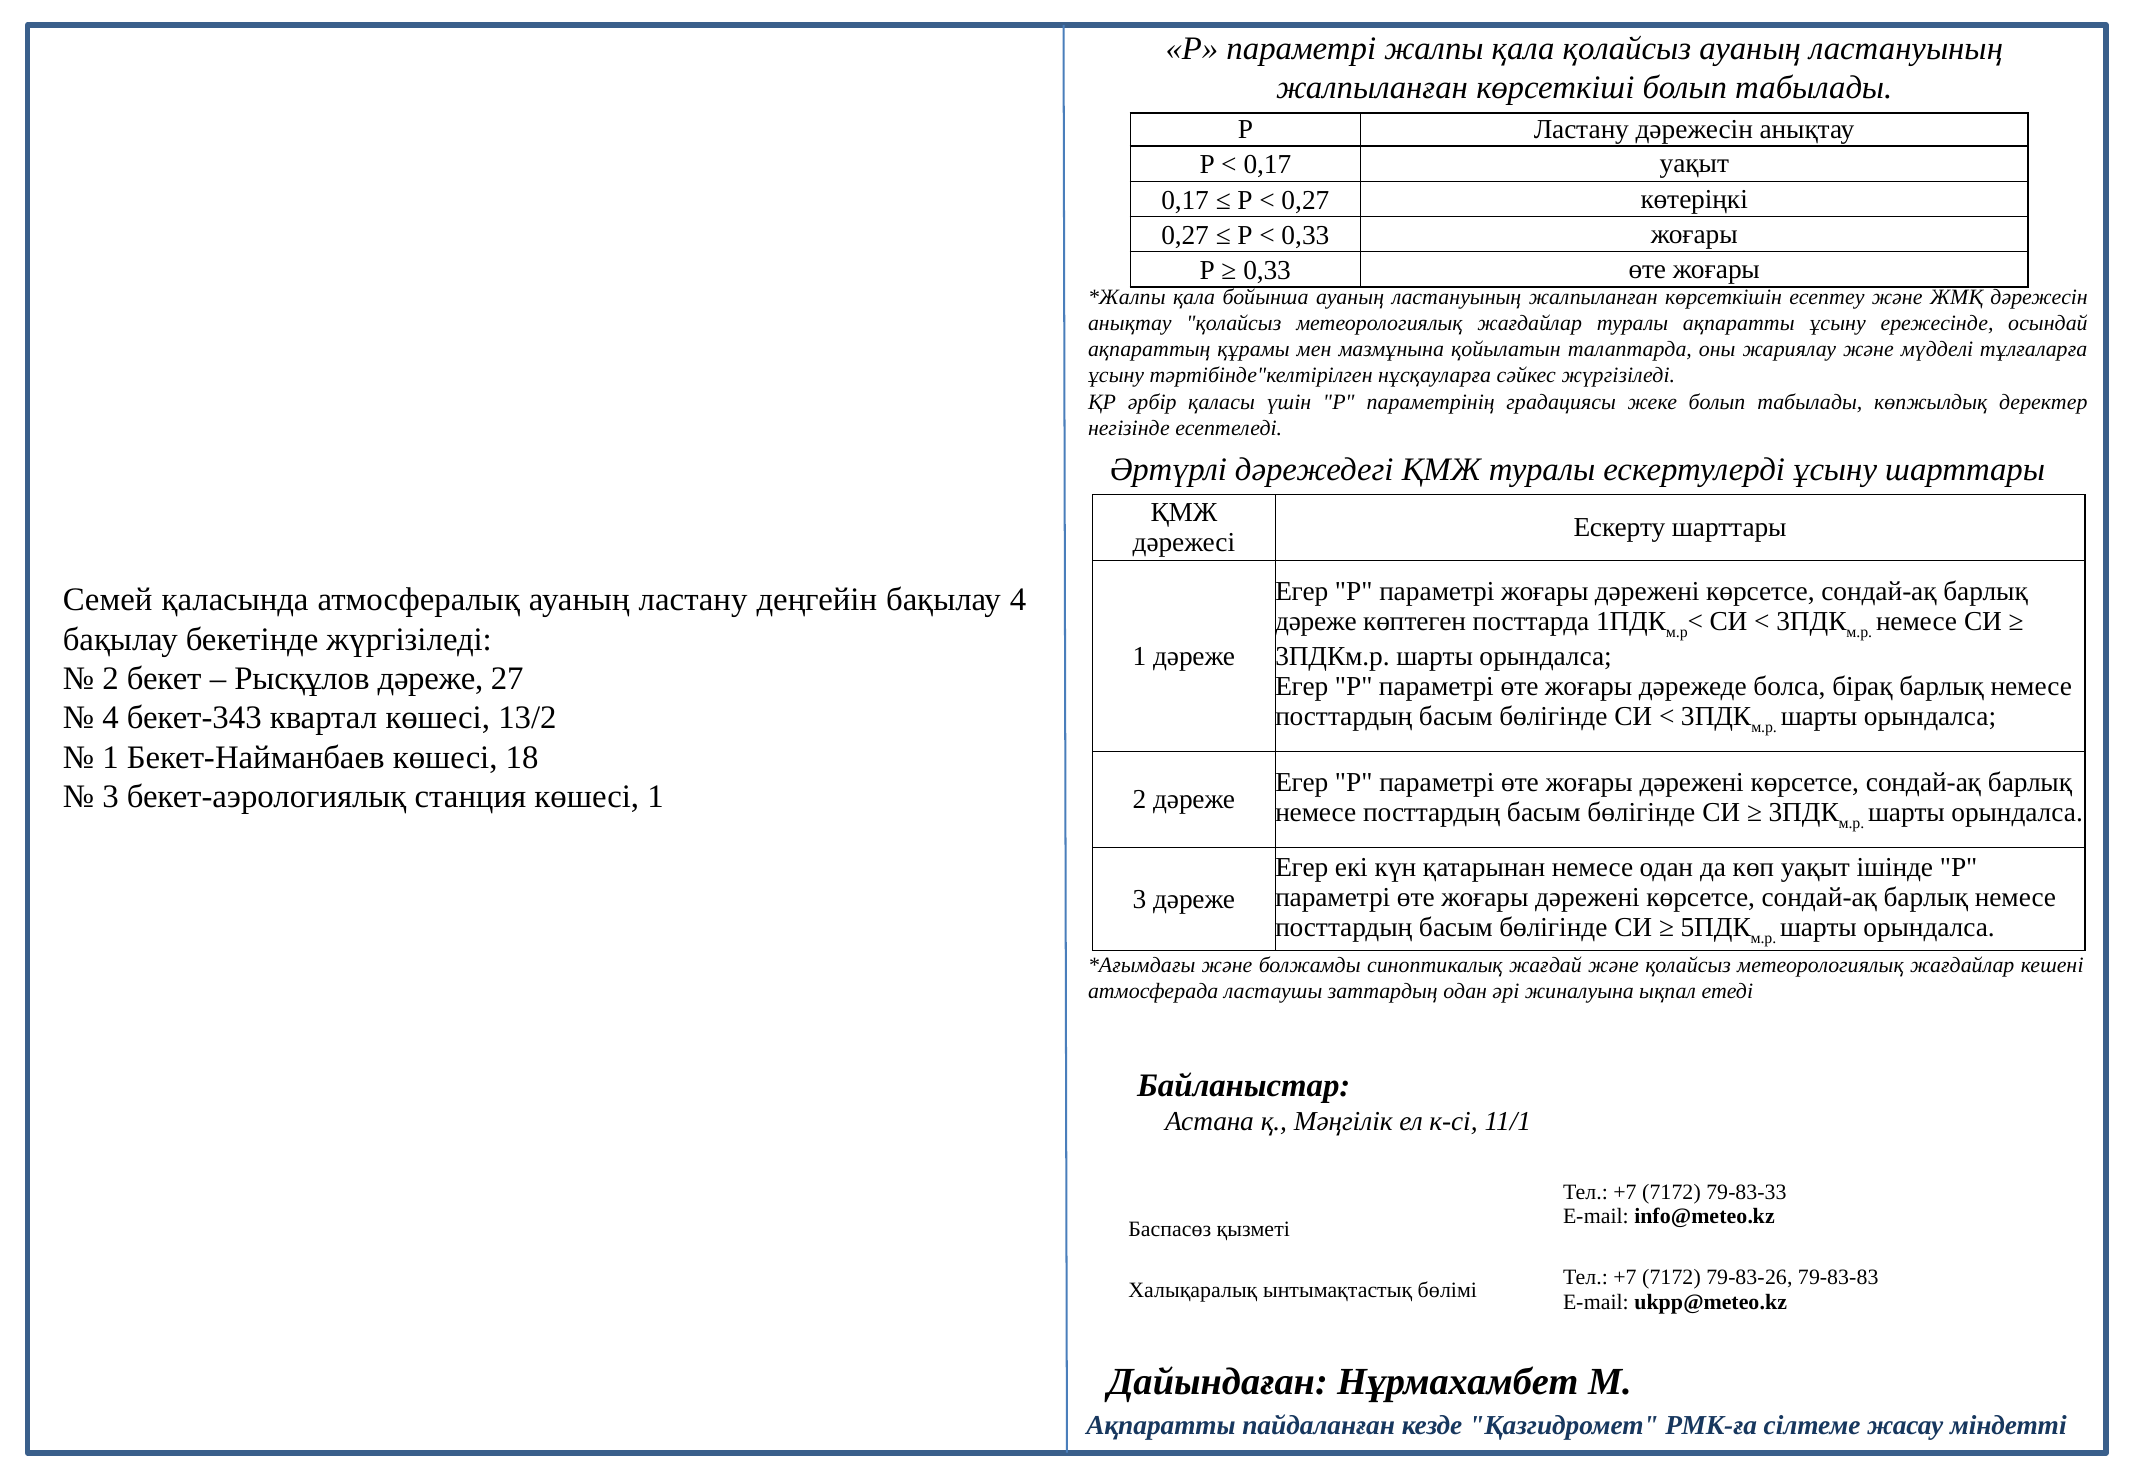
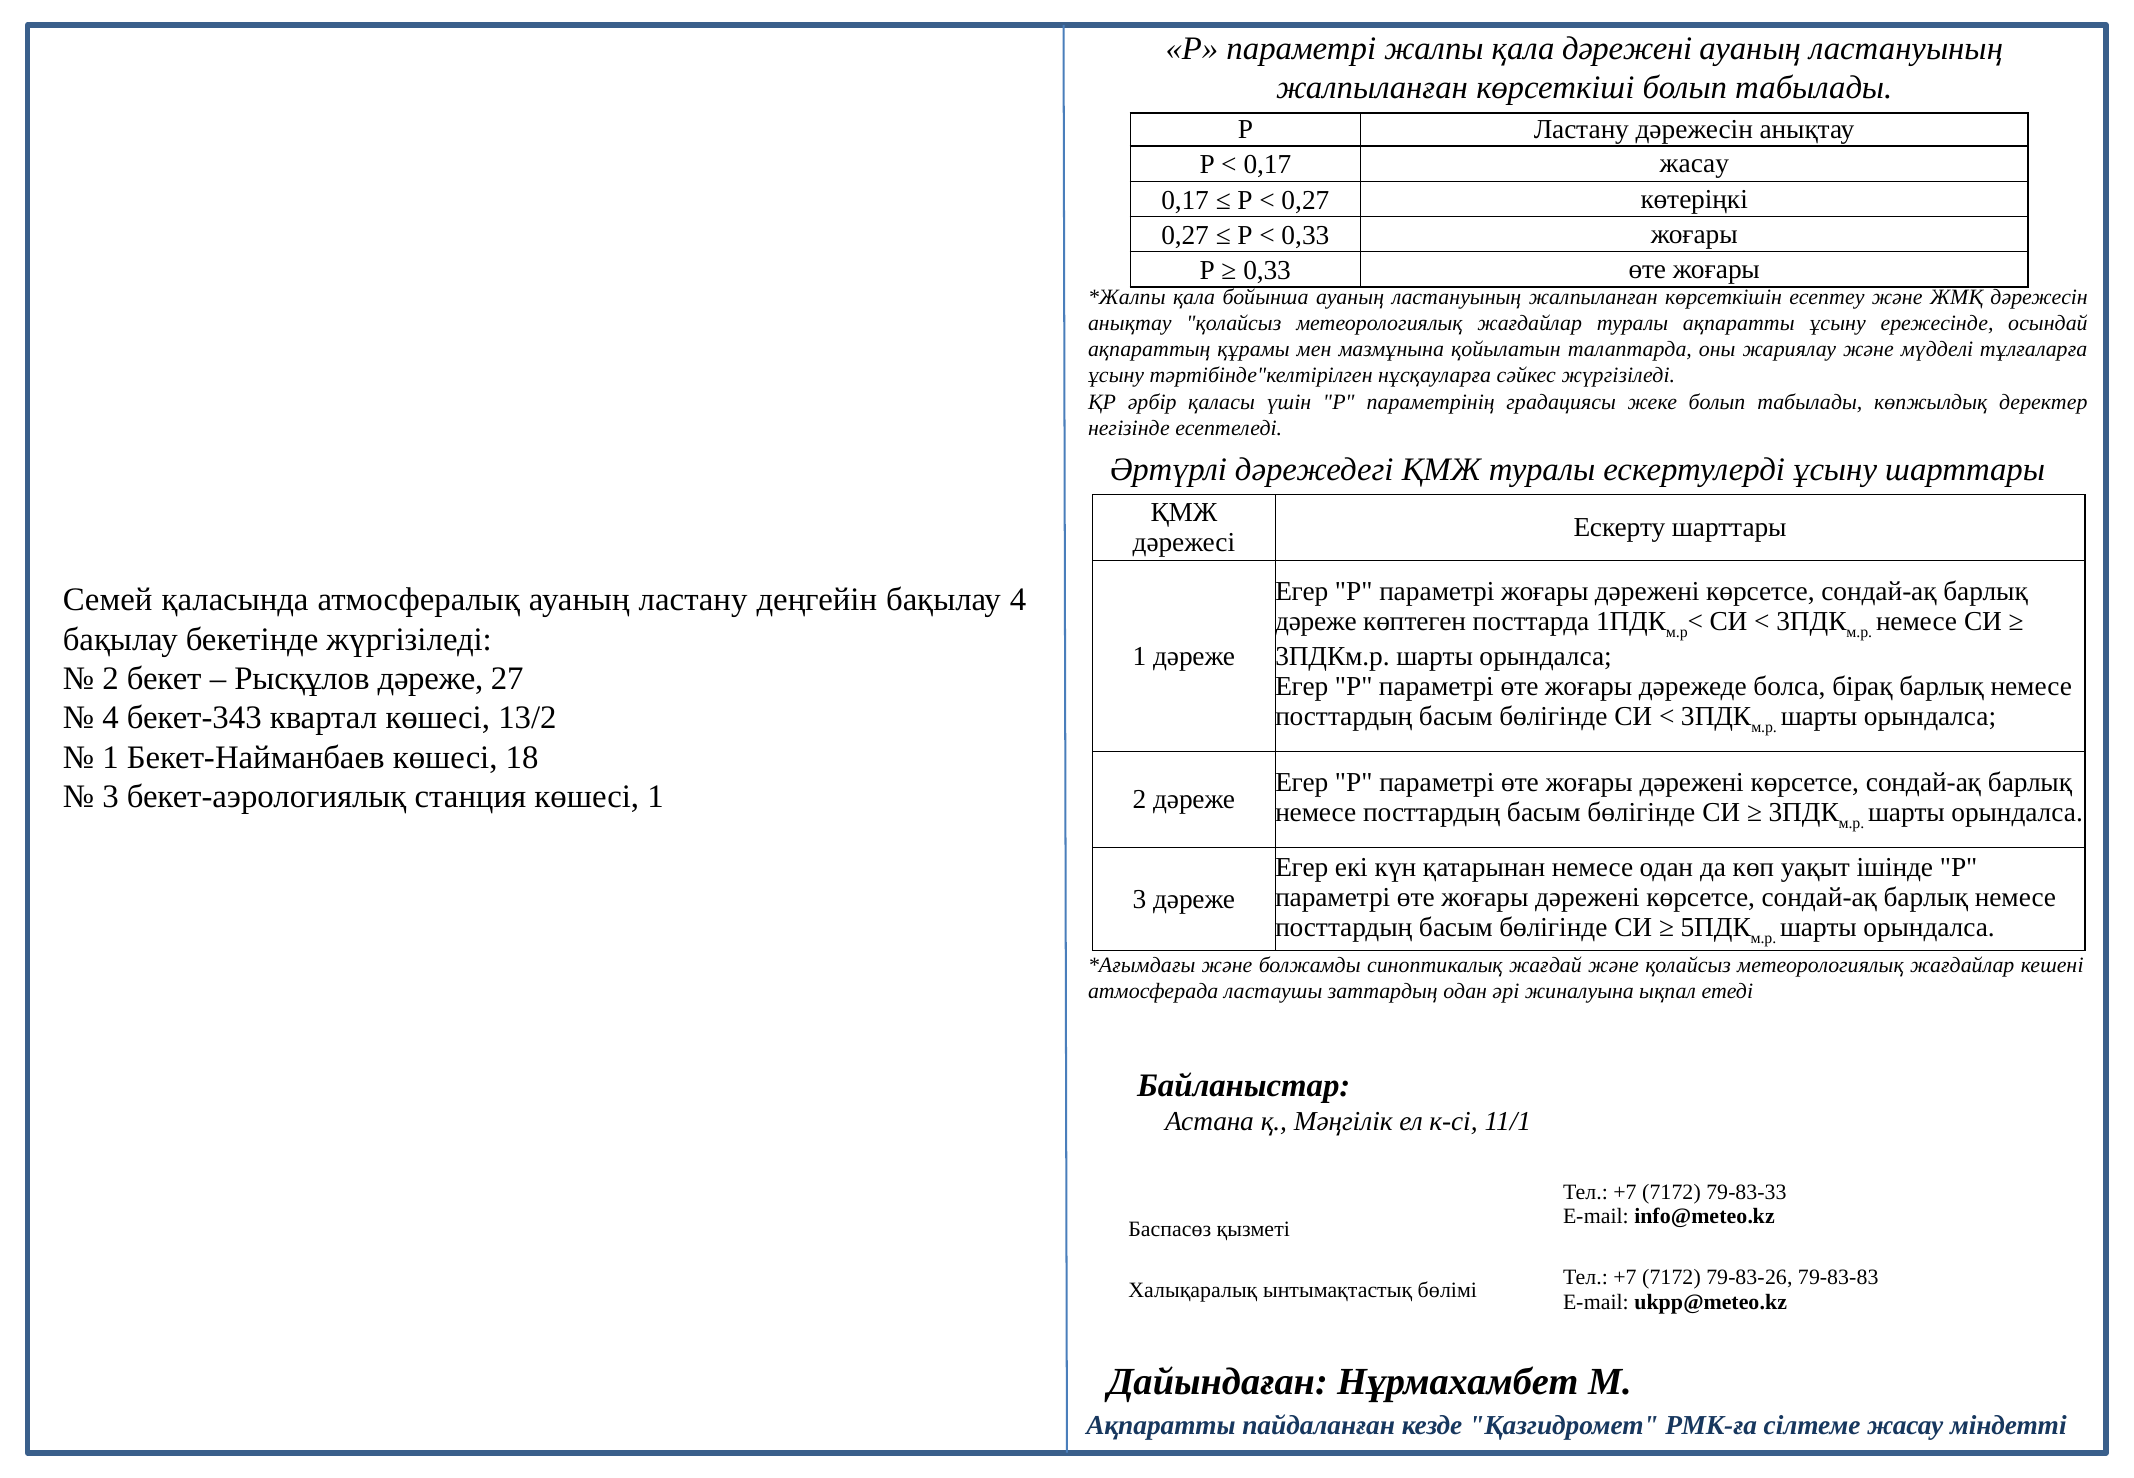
қала қолайсыз: қолайсыз -> дәрежені
0,17 уақыт: уақыт -> жасау
